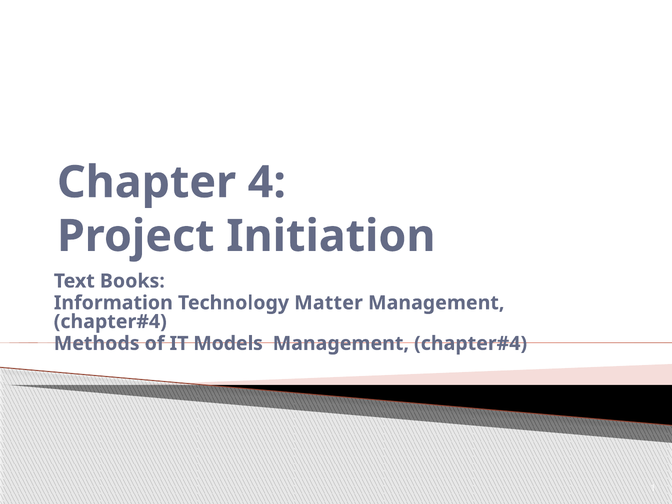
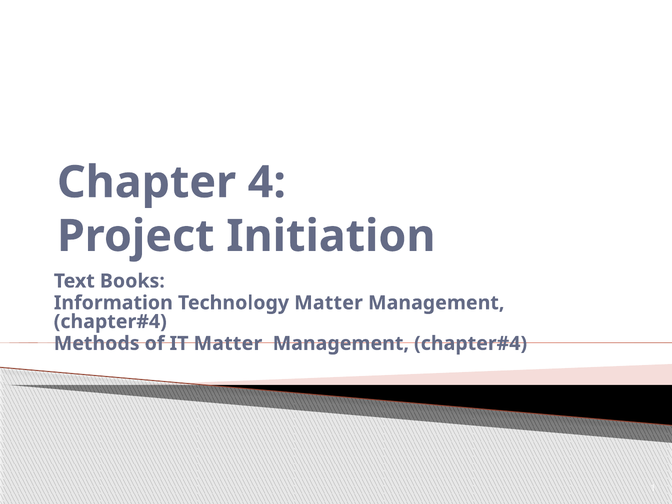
IT Models: Models -> Matter
